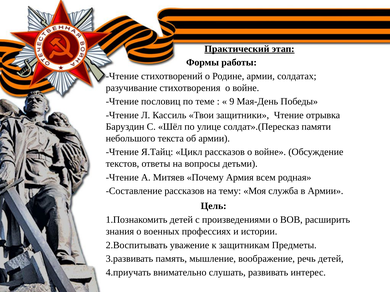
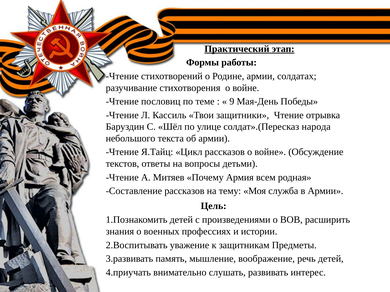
памяти: памяти -> народа
